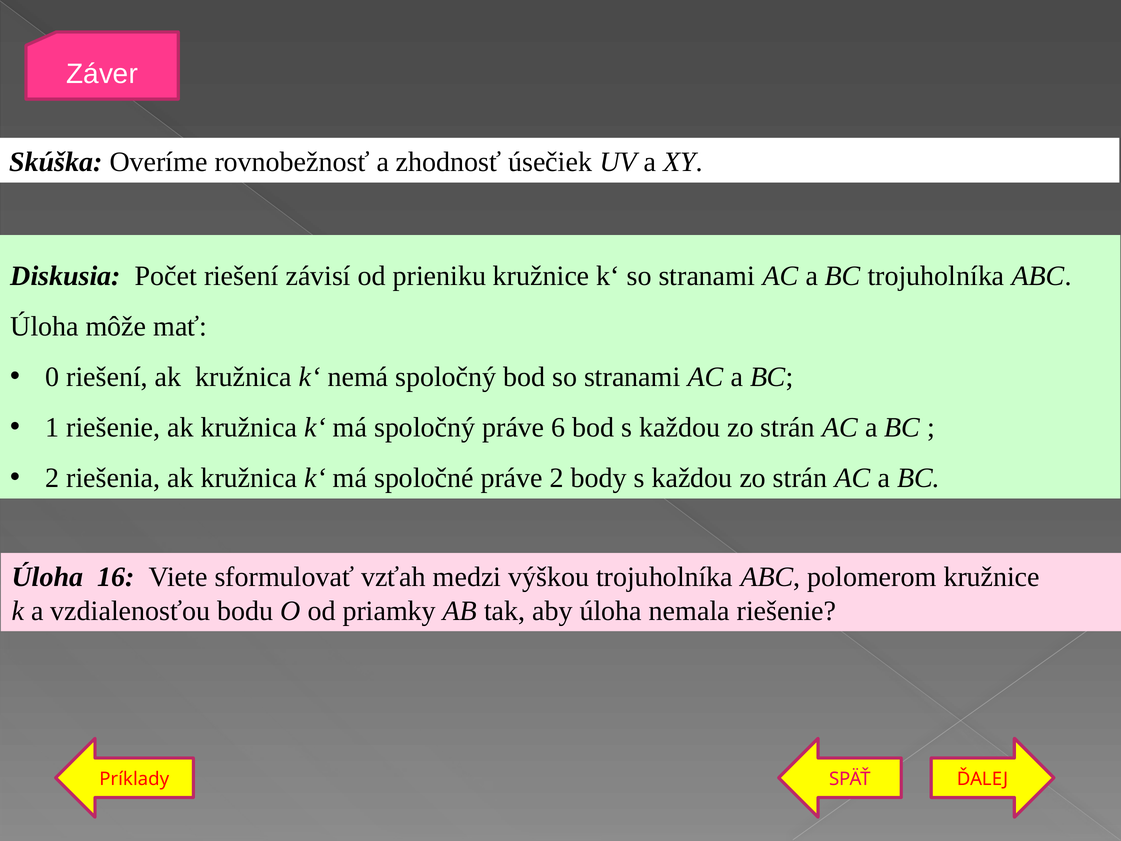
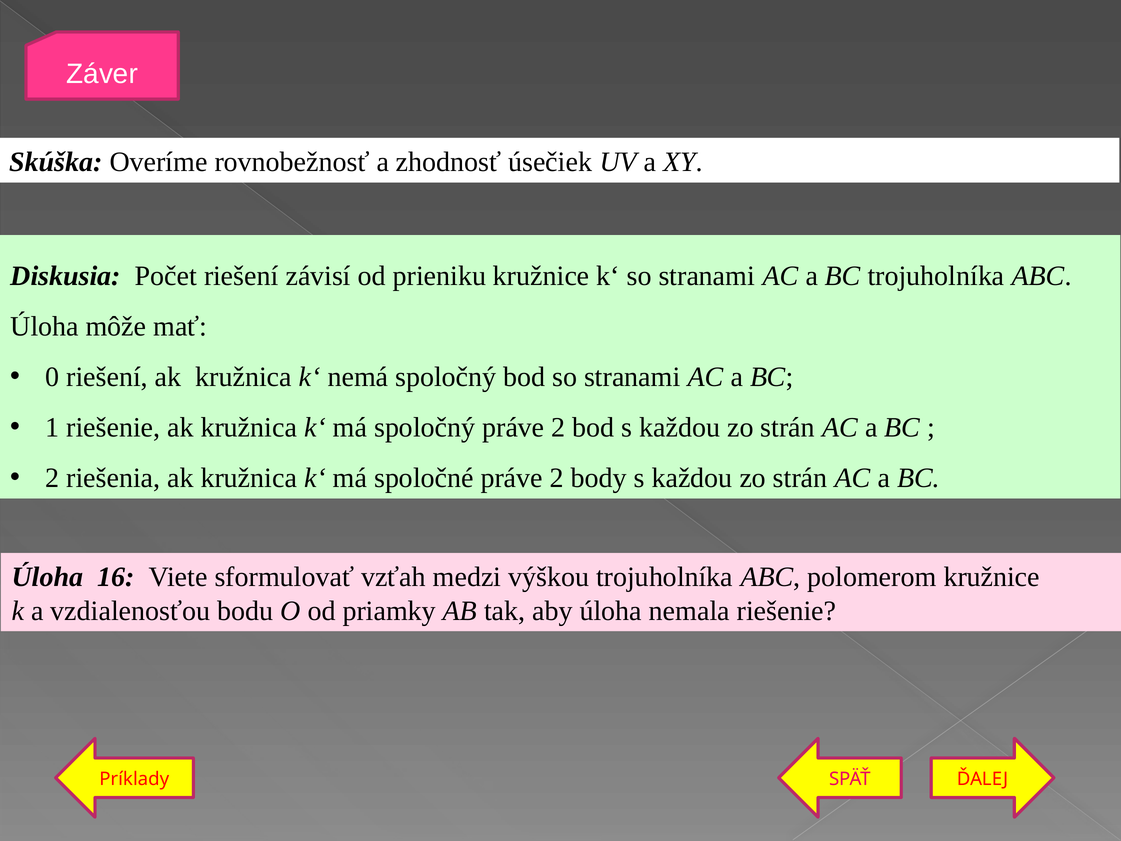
spoločný práve 6: 6 -> 2
